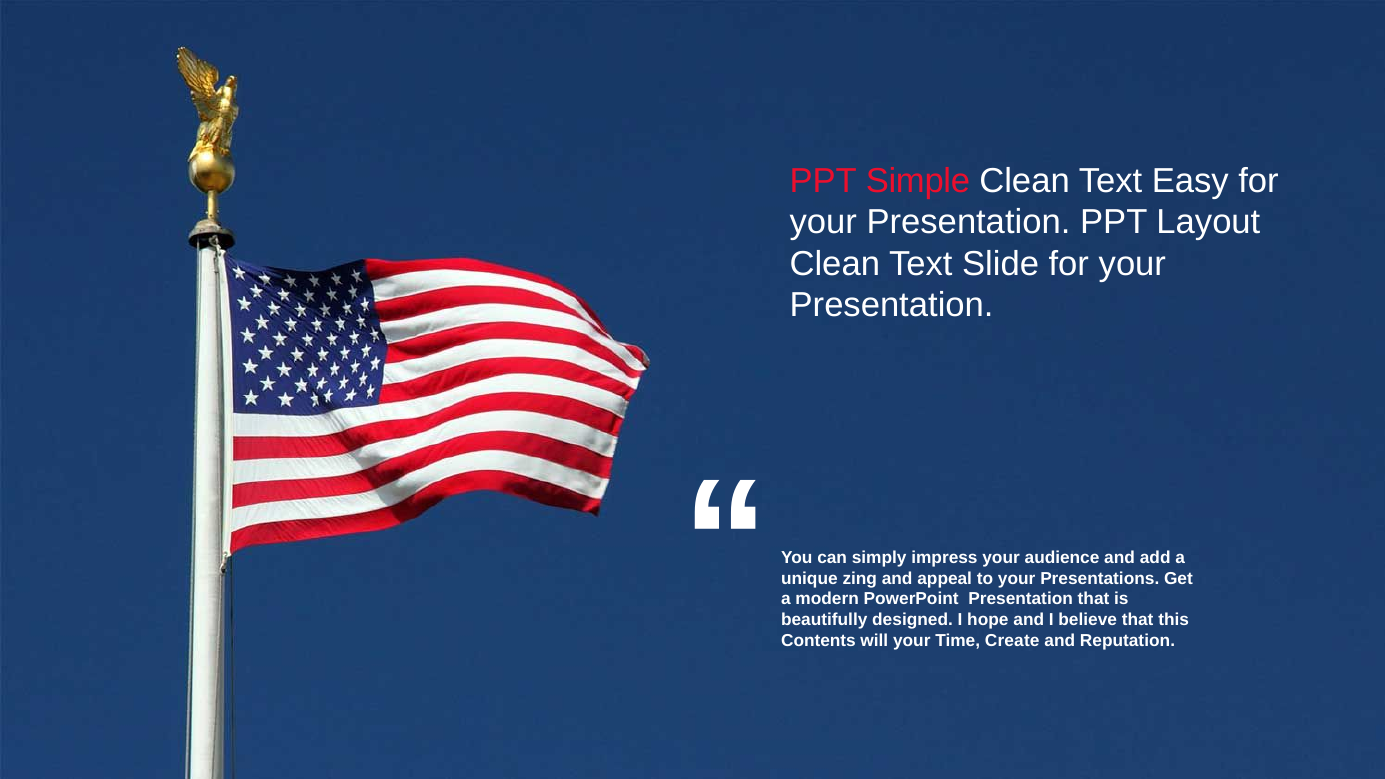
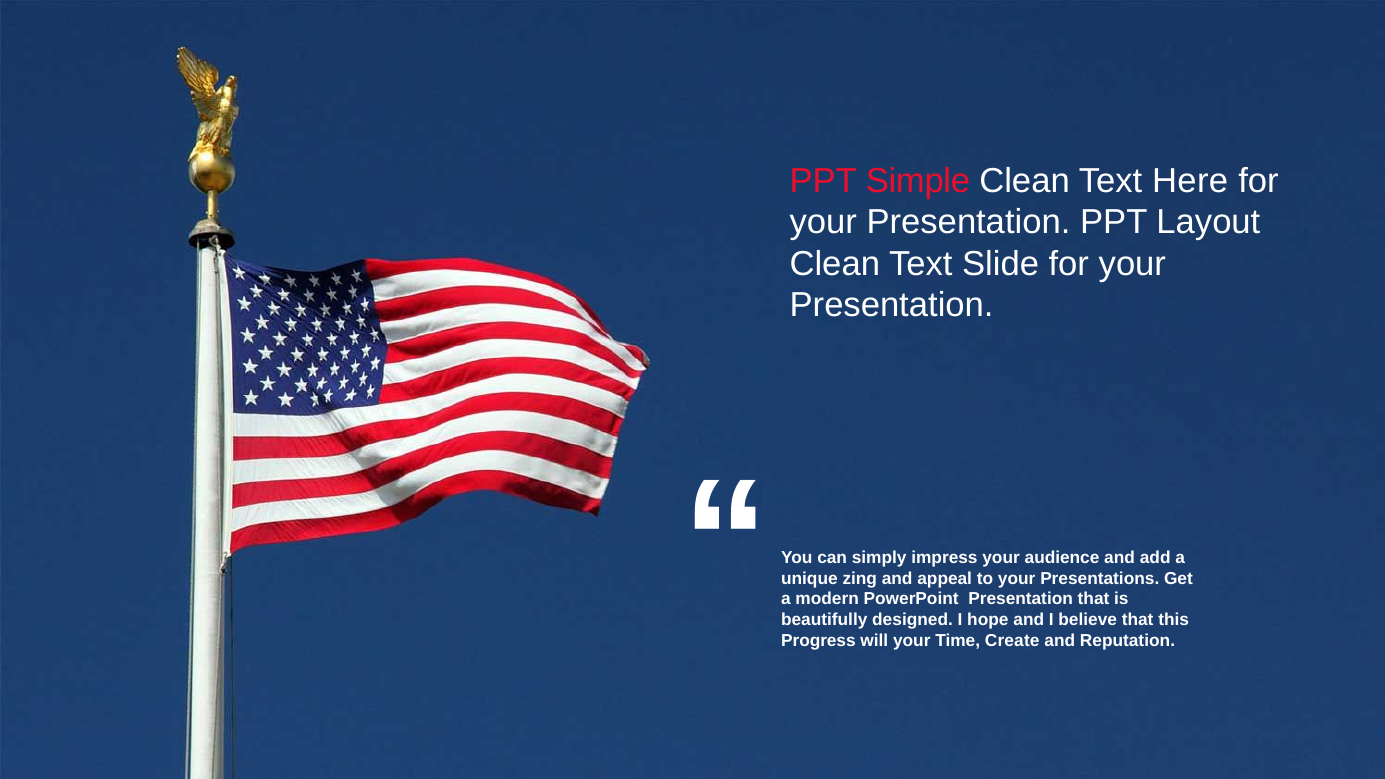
Easy: Easy -> Here
Contents: Contents -> Progress
